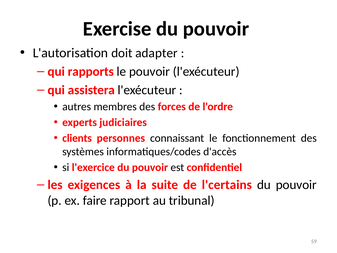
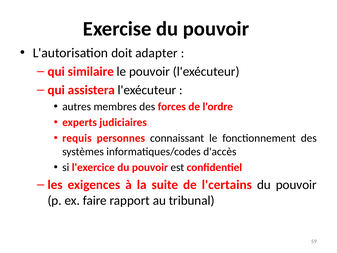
rapports: rapports -> similaire
clients: clients -> requis
